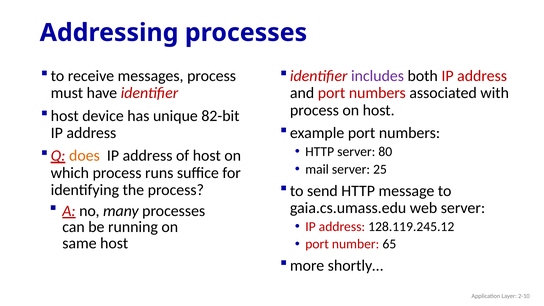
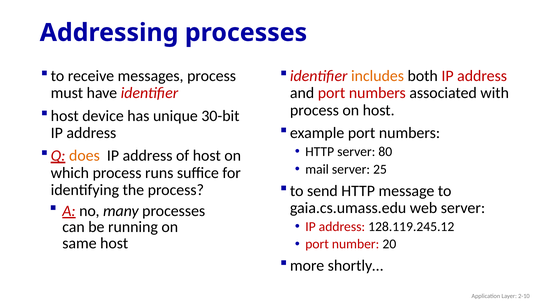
includes colour: purple -> orange
82-bit: 82-bit -> 30-bit
65: 65 -> 20
